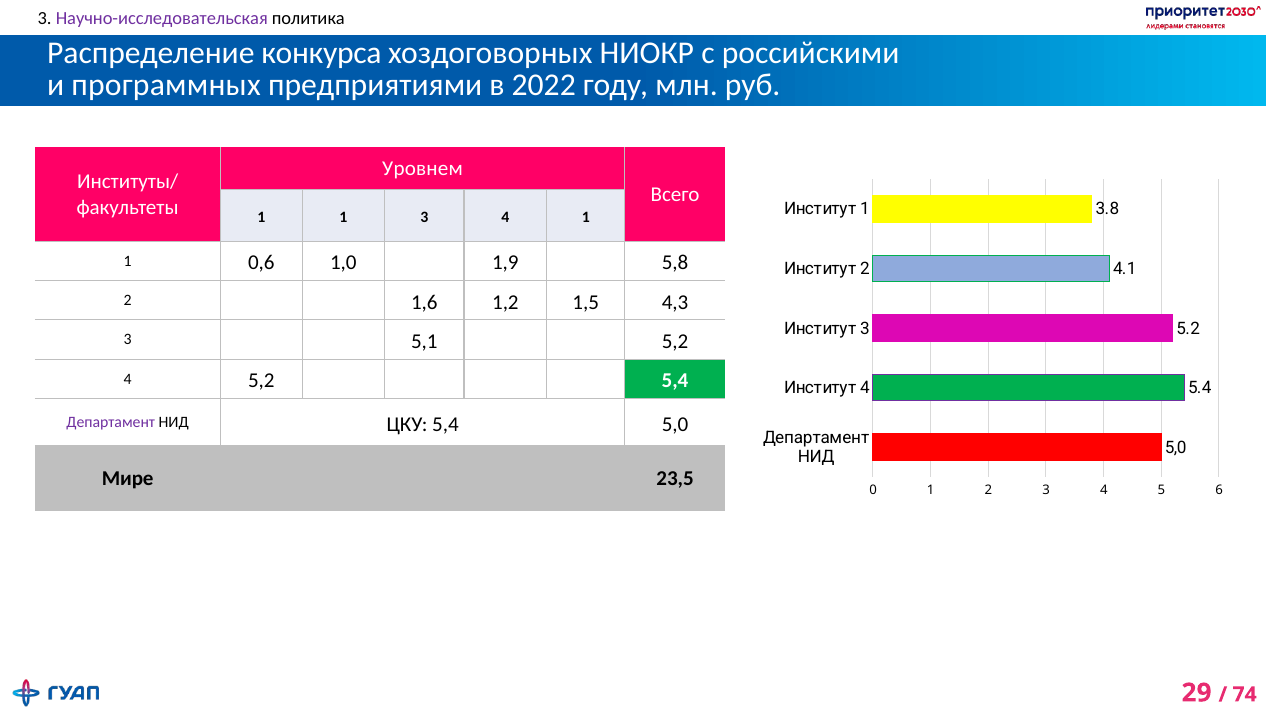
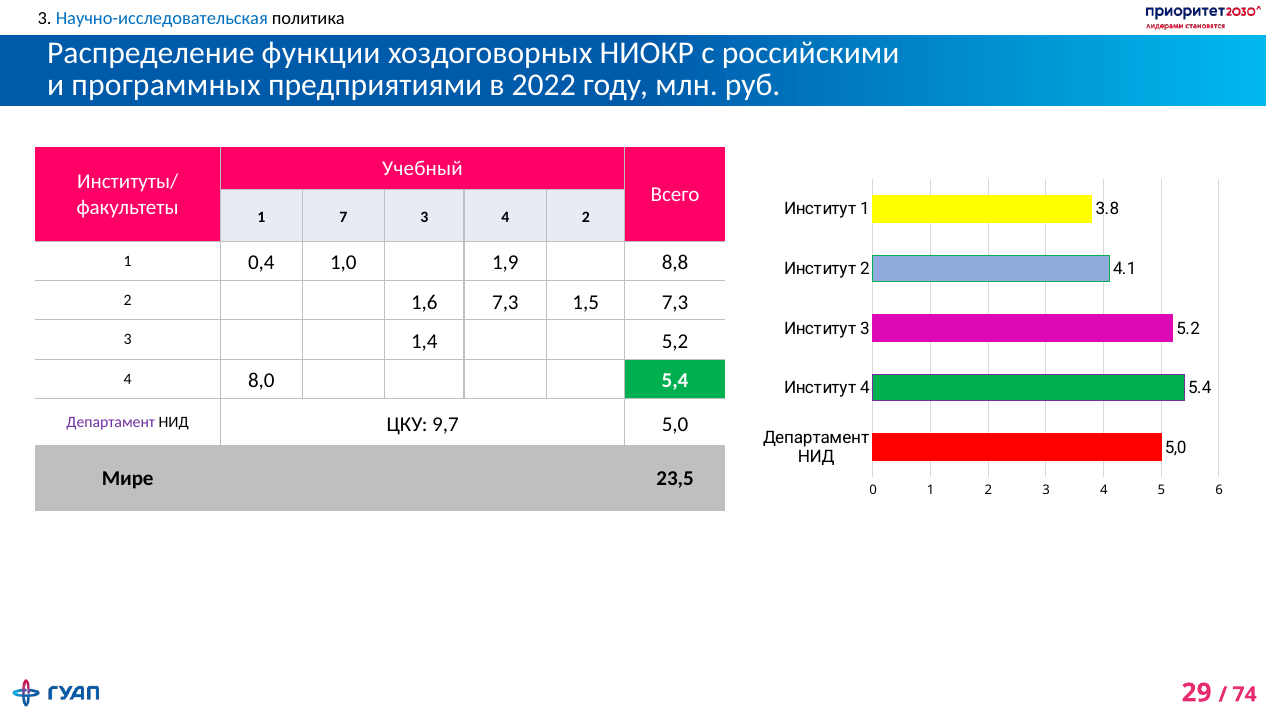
Научно-исследовательская colour: purple -> blue
конкурса: конкурса -> функции
Уровнем: Уровнем -> Учебный
1 at (343, 217): 1 -> 7
4 1: 1 -> 2
0,6: 0,6 -> 0,4
5,8: 5,8 -> 8,8
1,6 1,2: 1,2 -> 7,3
1,5 4,3: 4,3 -> 7,3
5,1: 5,1 -> 1,4
4 5,2: 5,2 -> 8,0
ЦКУ 5,4: 5,4 -> 9,7
